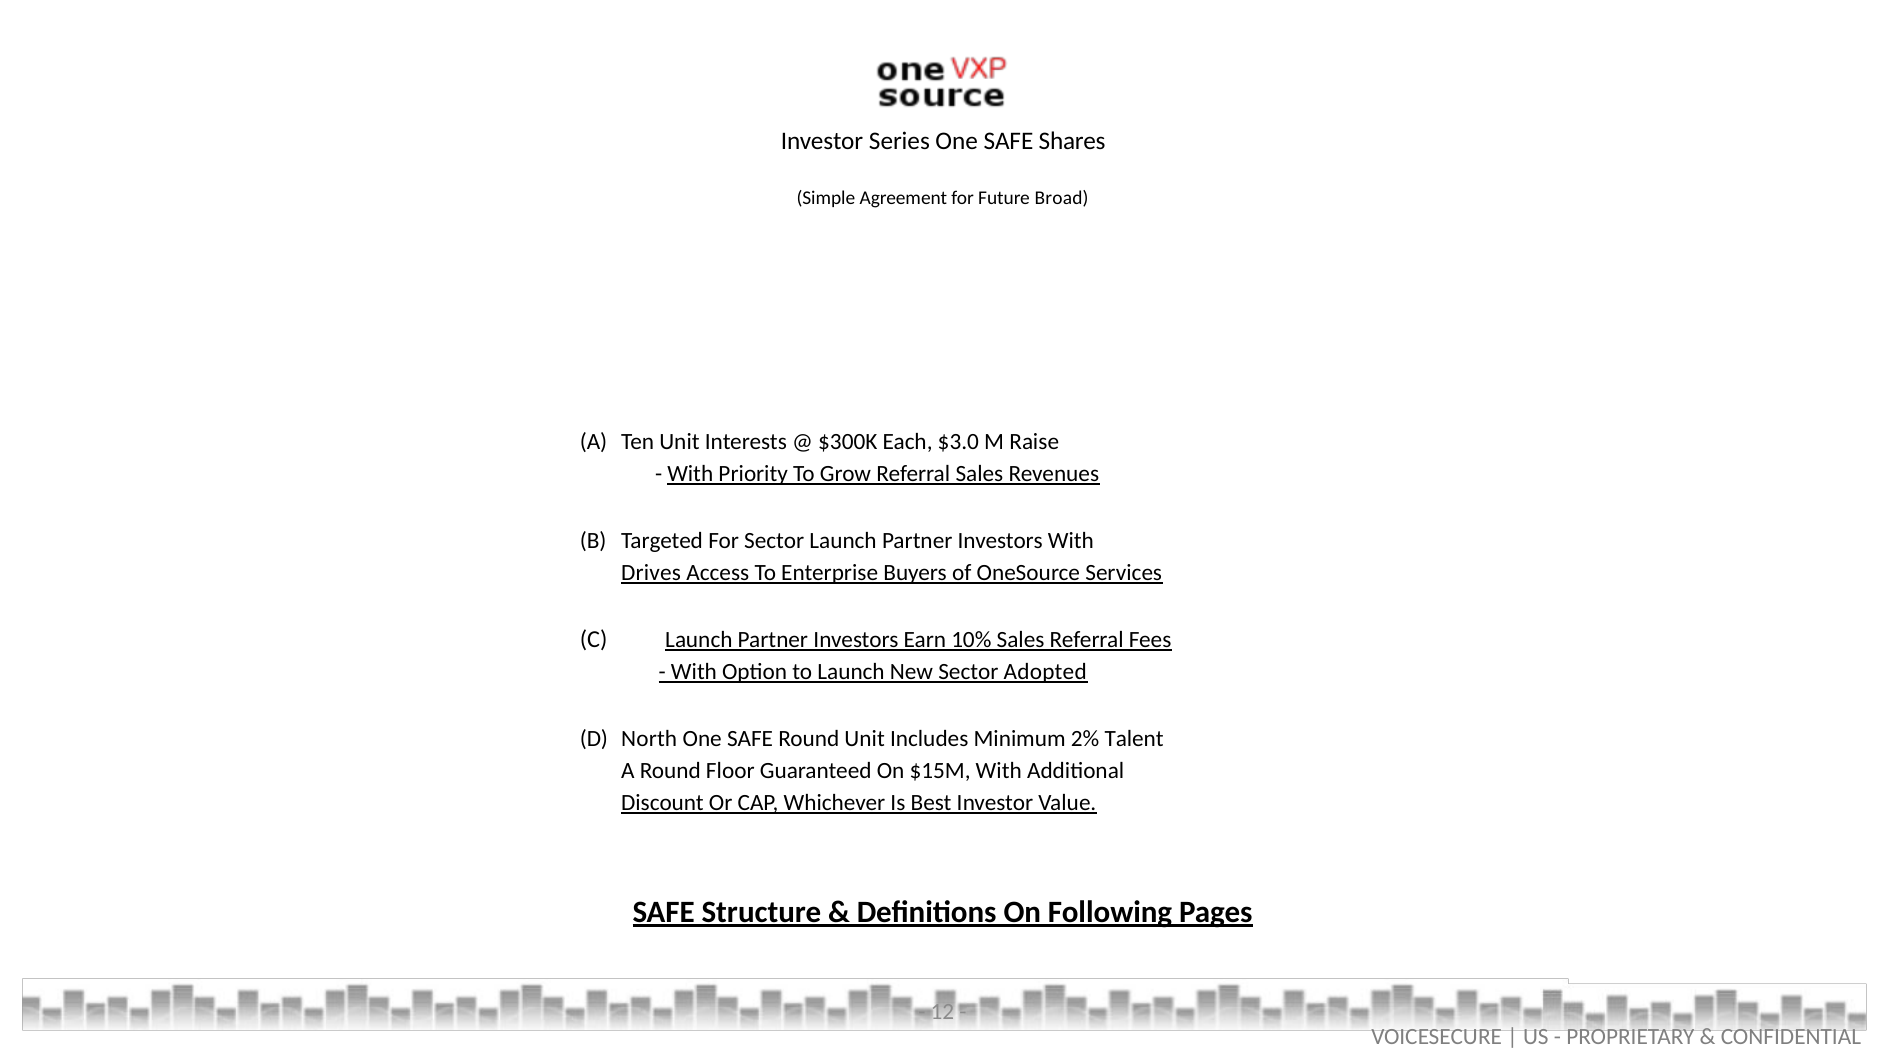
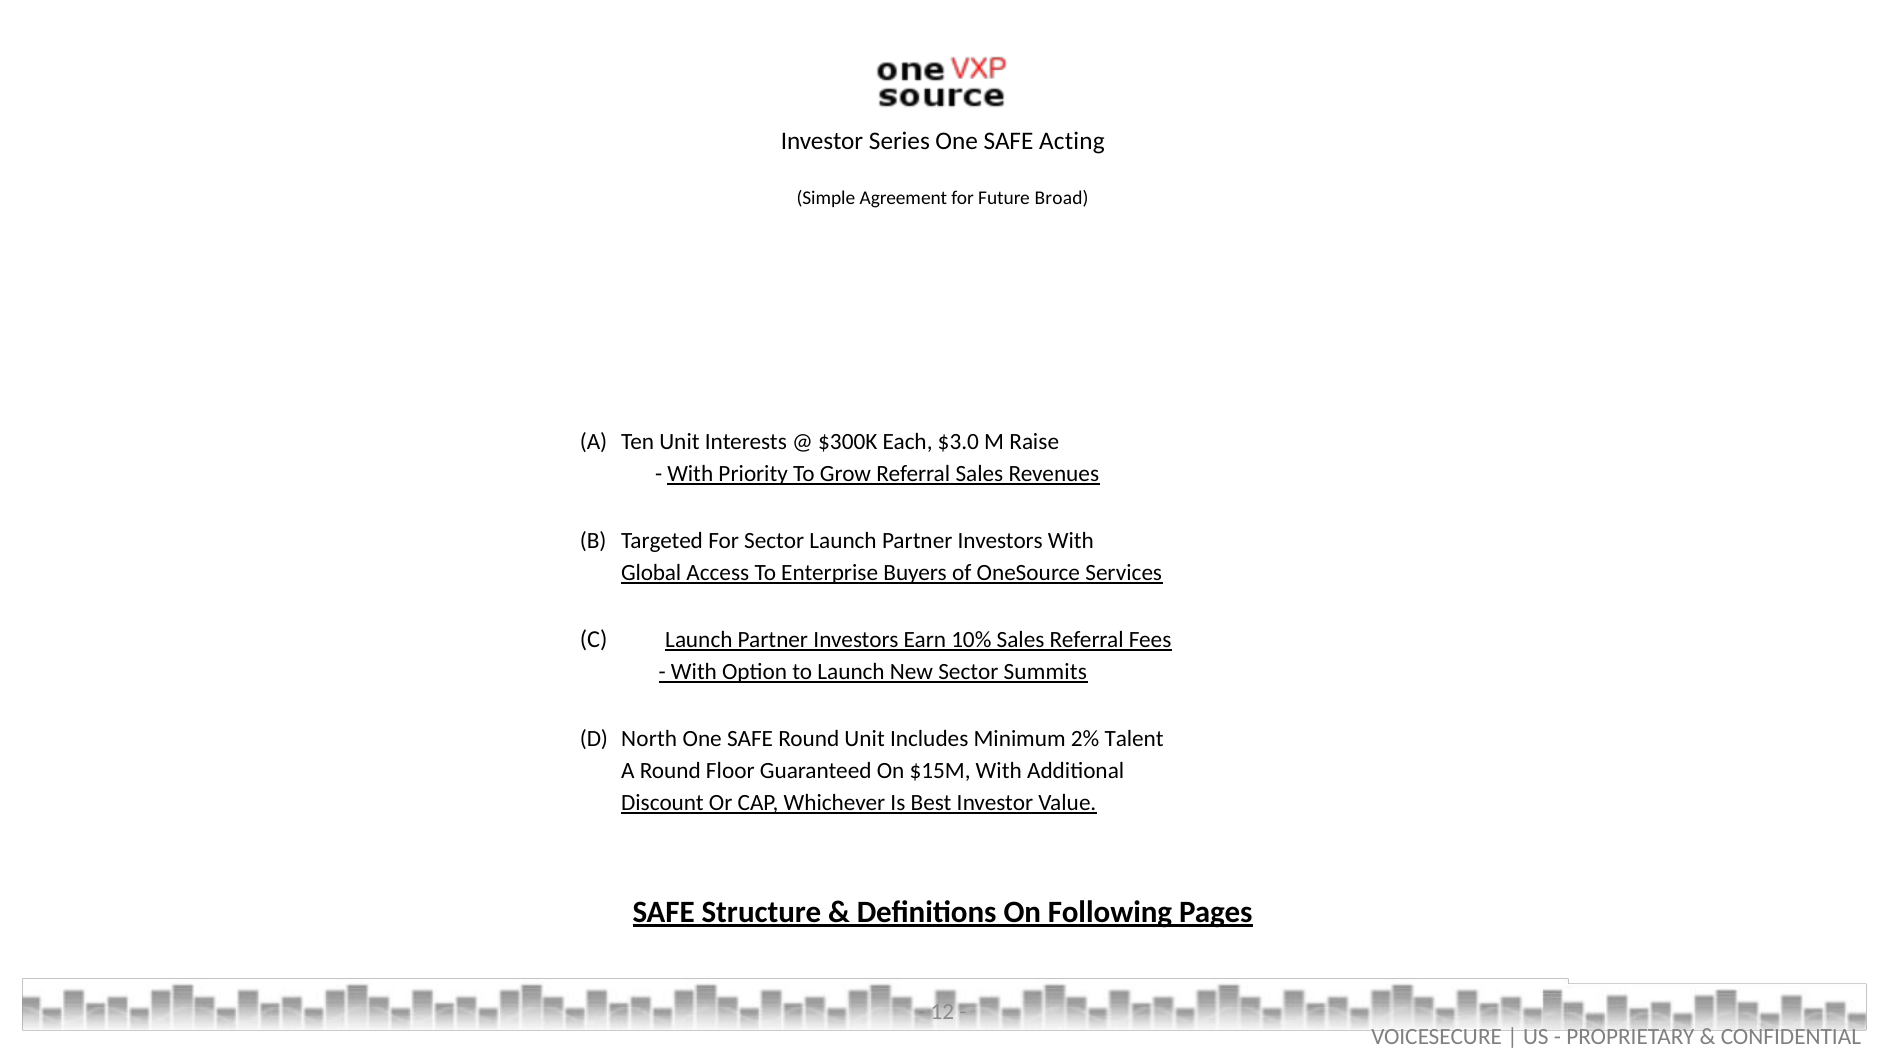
Shares: Shares -> Acting
Drives: Drives -> Global
Adopted: Adopted -> Summits
